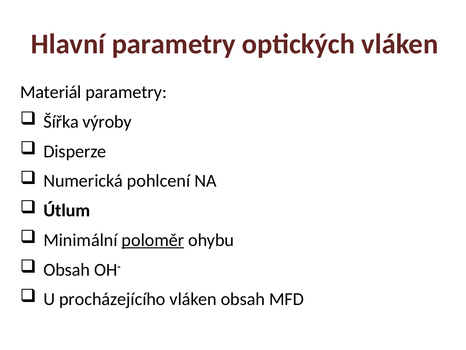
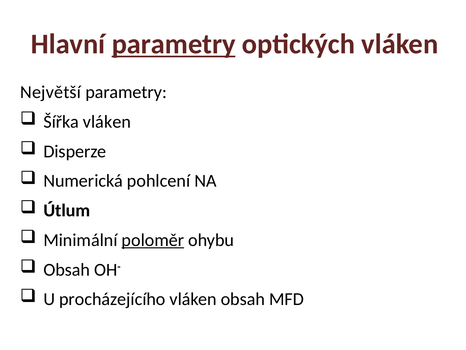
parametry at (174, 44) underline: none -> present
Materiál: Materiál -> Největší
Šířka výroby: výroby -> vláken
